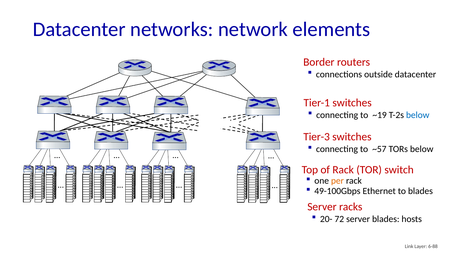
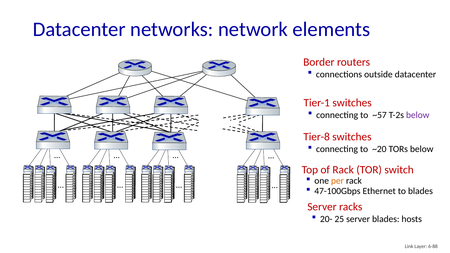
~19: ~19 -> ~57
below at (418, 115) colour: blue -> purple
Tier-3: Tier-3 -> Tier-8
~57: ~57 -> ~20
49-100Gbps: 49-100Gbps -> 47-100Gbps
72: 72 -> 25
